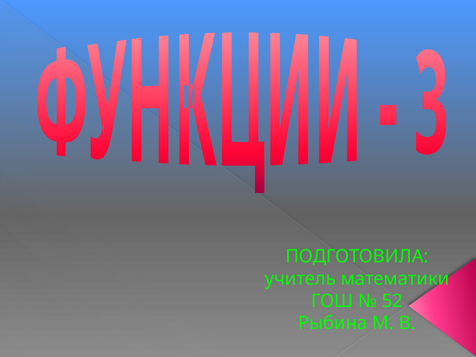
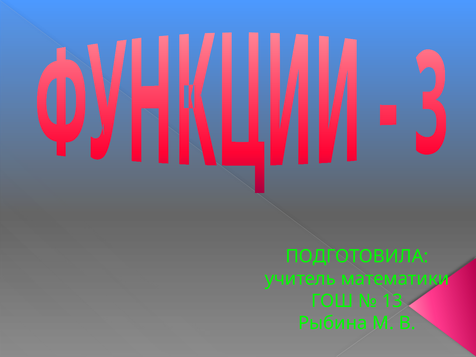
52: 52 -> 13
